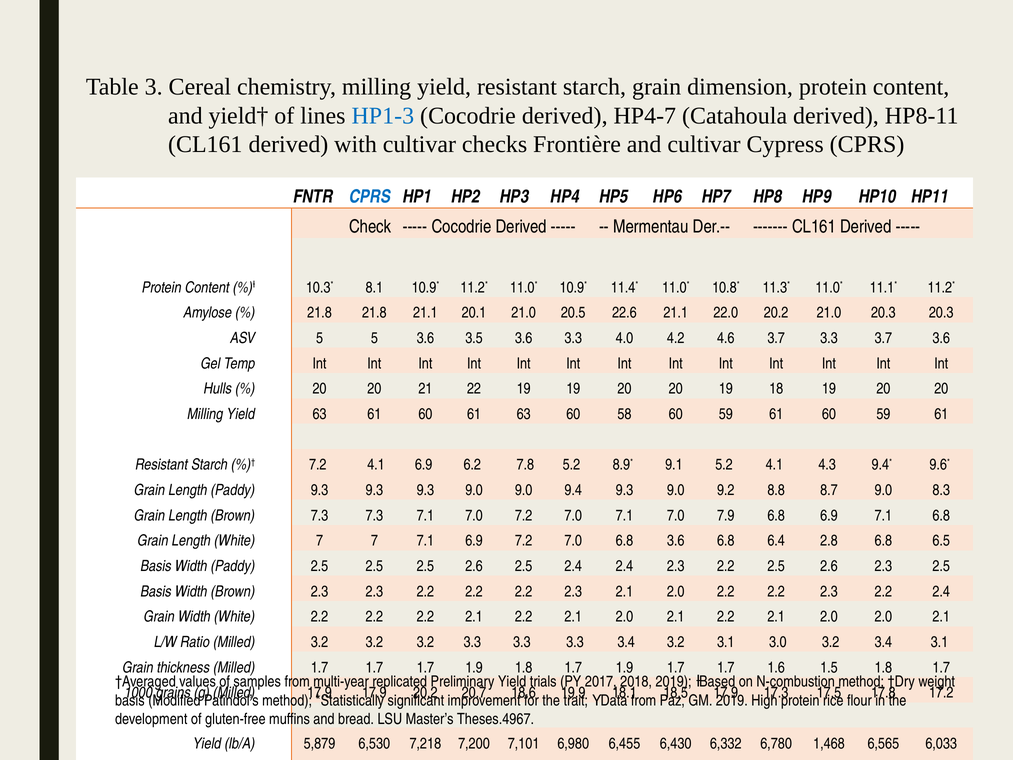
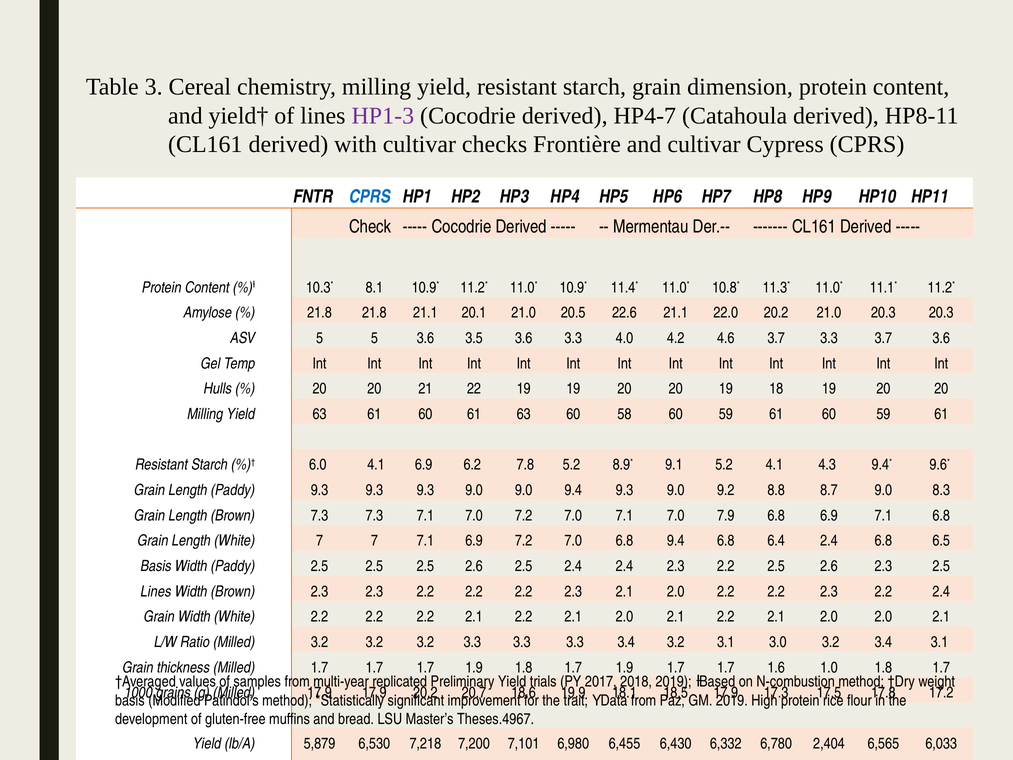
HP1-3 colour: blue -> purple
7.2 at (318, 465): 7.2 -> 6.0
6.8 3.6: 3.6 -> 9.4
6.4 2.8: 2.8 -> 2.4
Basis at (156, 591): Basis -> Lines
1.5: 1.5 -> 1.0
1,468: 1,468 -> 2,404
